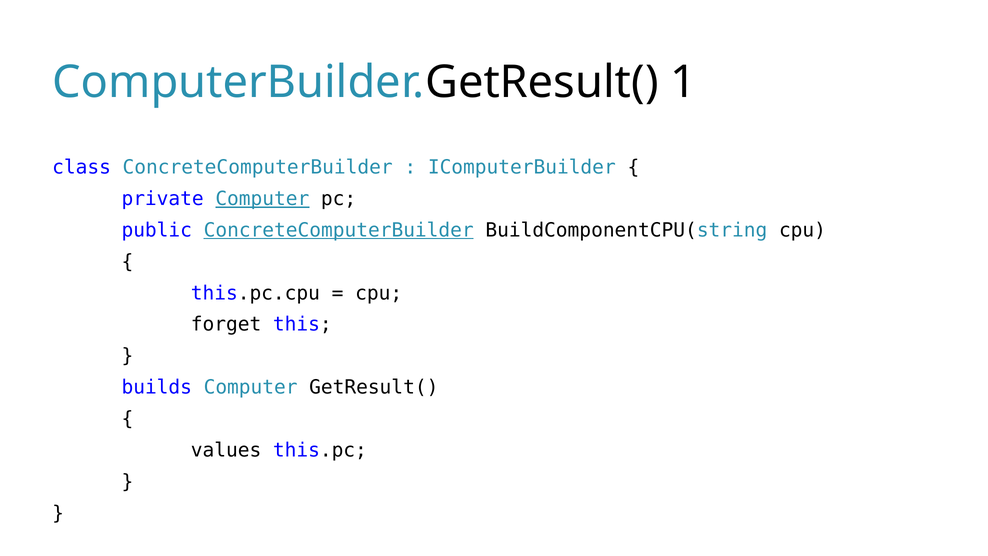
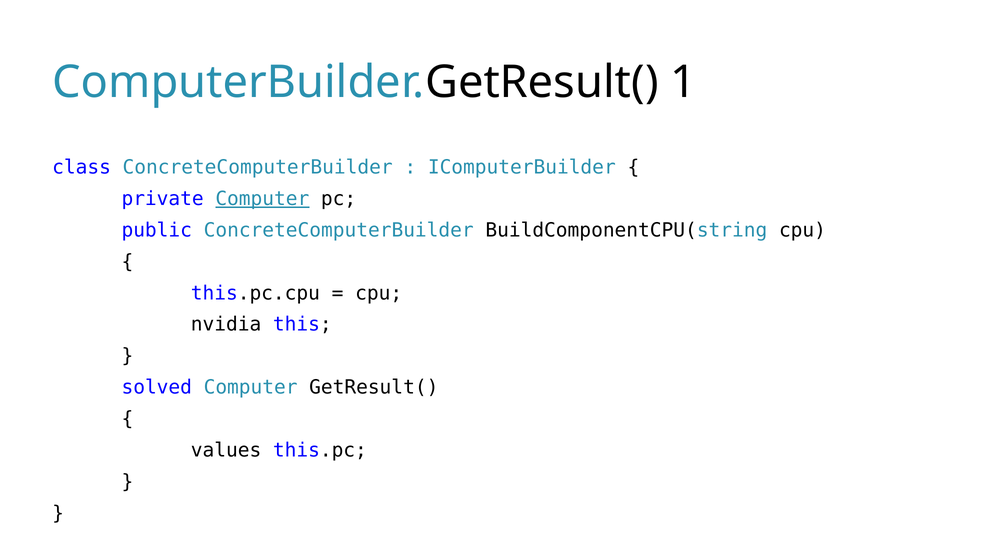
ConcreteComputerBuilder at (339, 230) underline: present -> none
forget: forget -> nvidia
builds: builds -> solved
